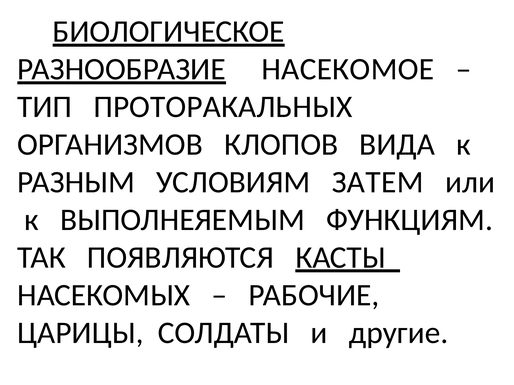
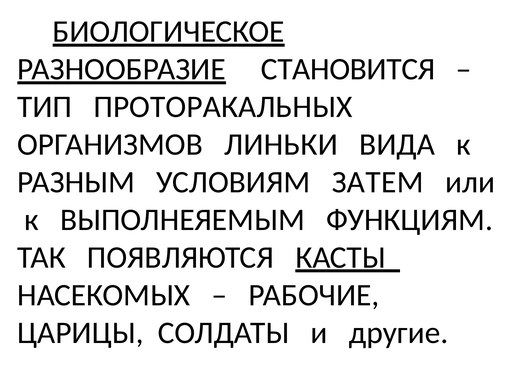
НАСЕКОМОЕ: НАСЕКОМОЕ -> СТАНОВИТСЯ
КЛОПОВ: КЛОПОВ -> ЛИНЬКИ
